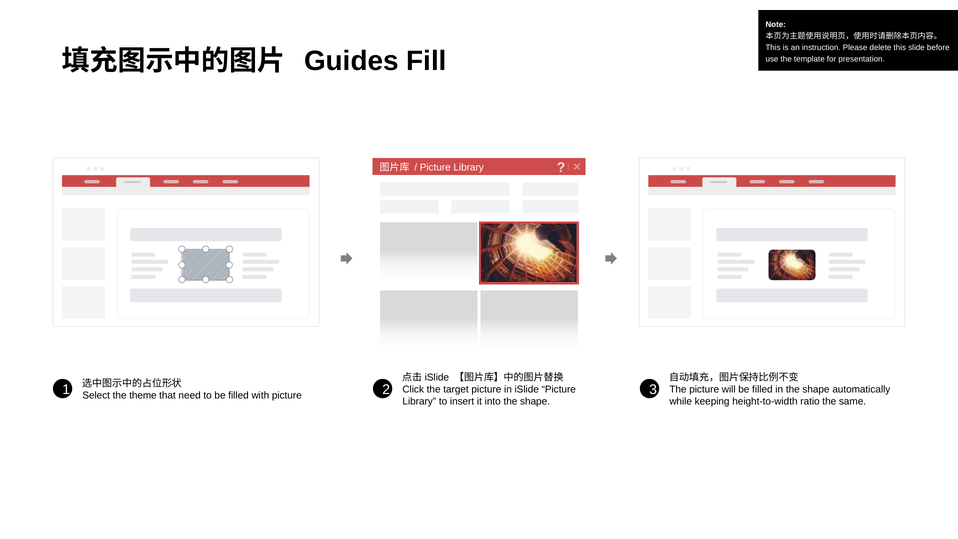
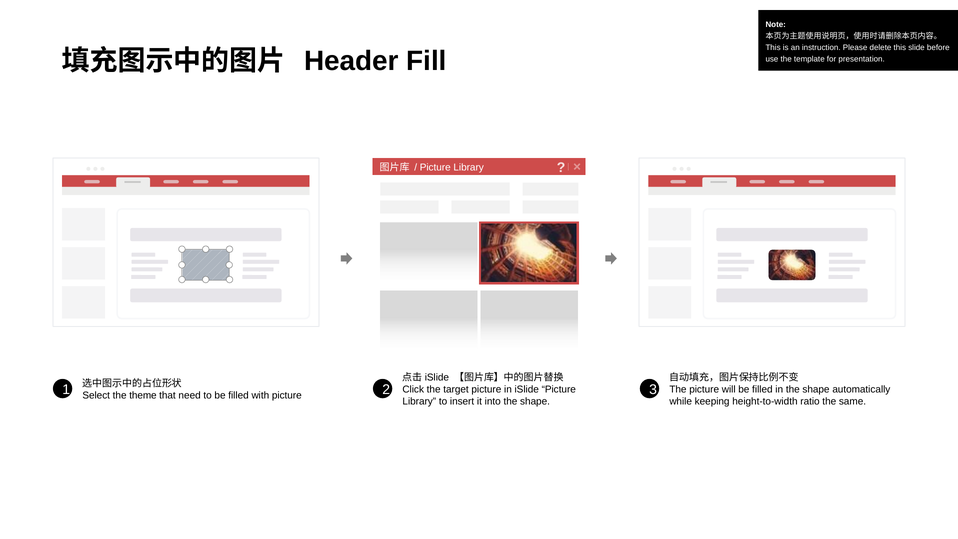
Guides: Guides -> Header
